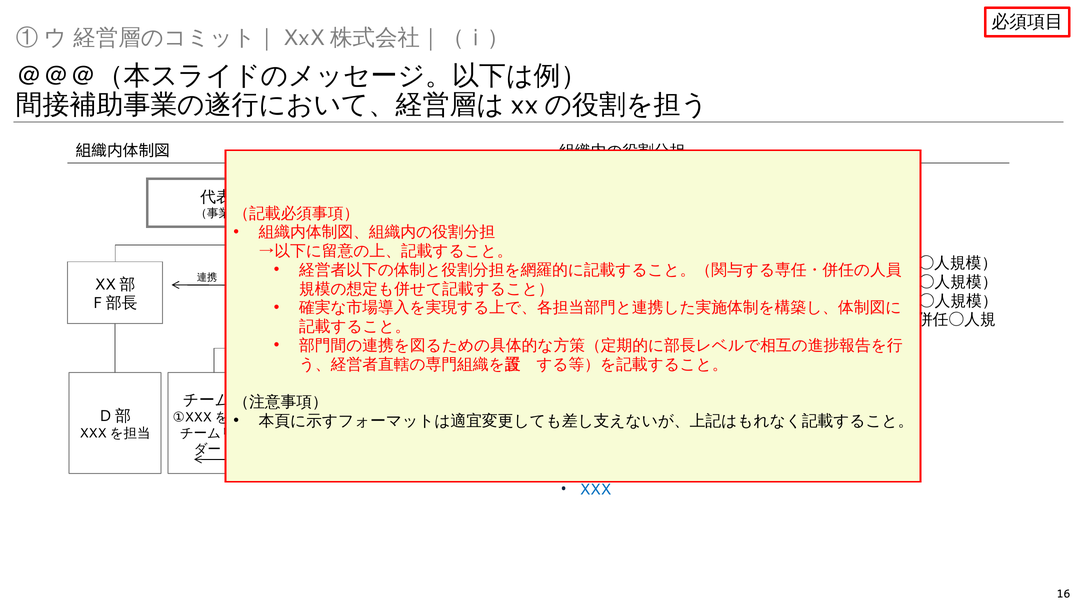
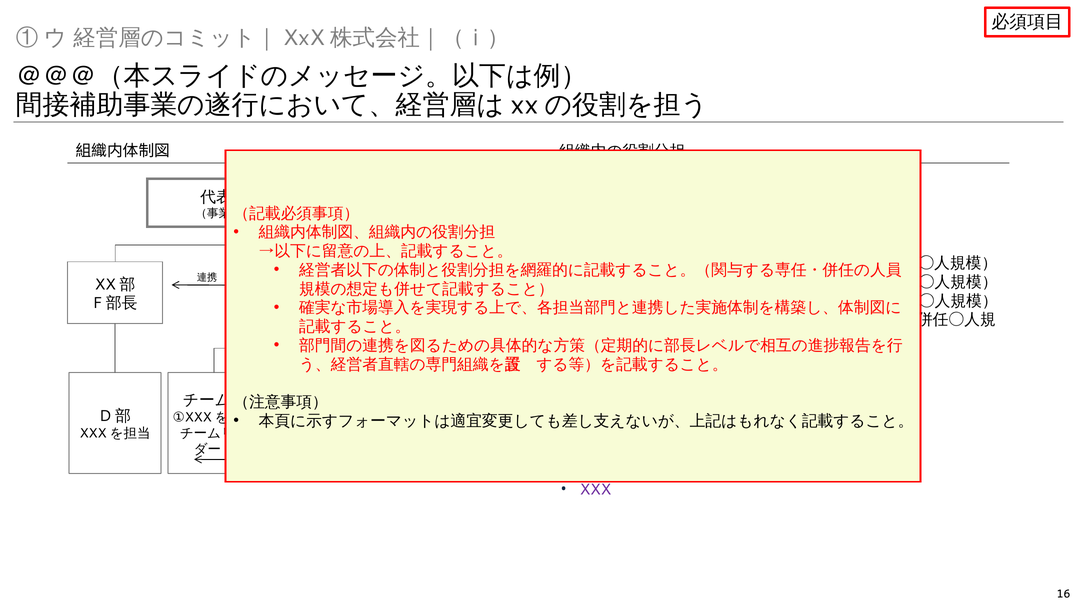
XXX at (595, 489) colour: blue -> purple
